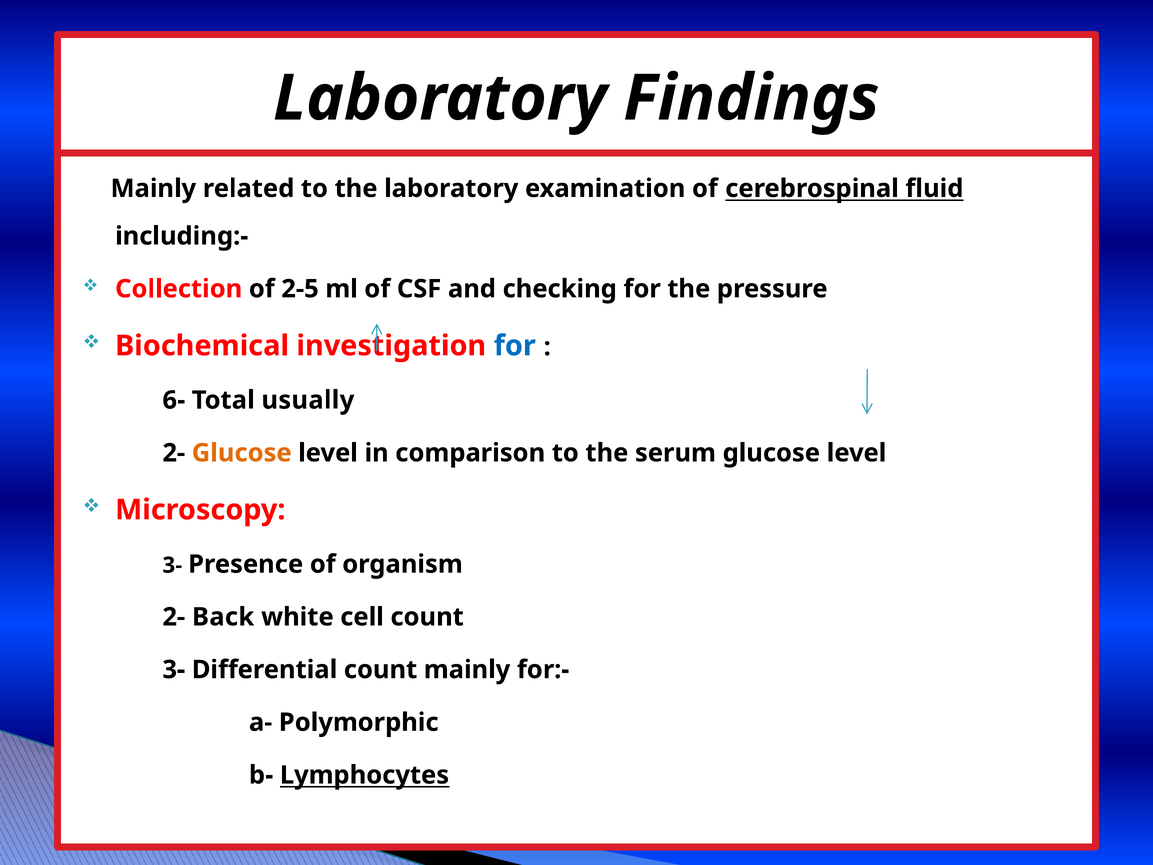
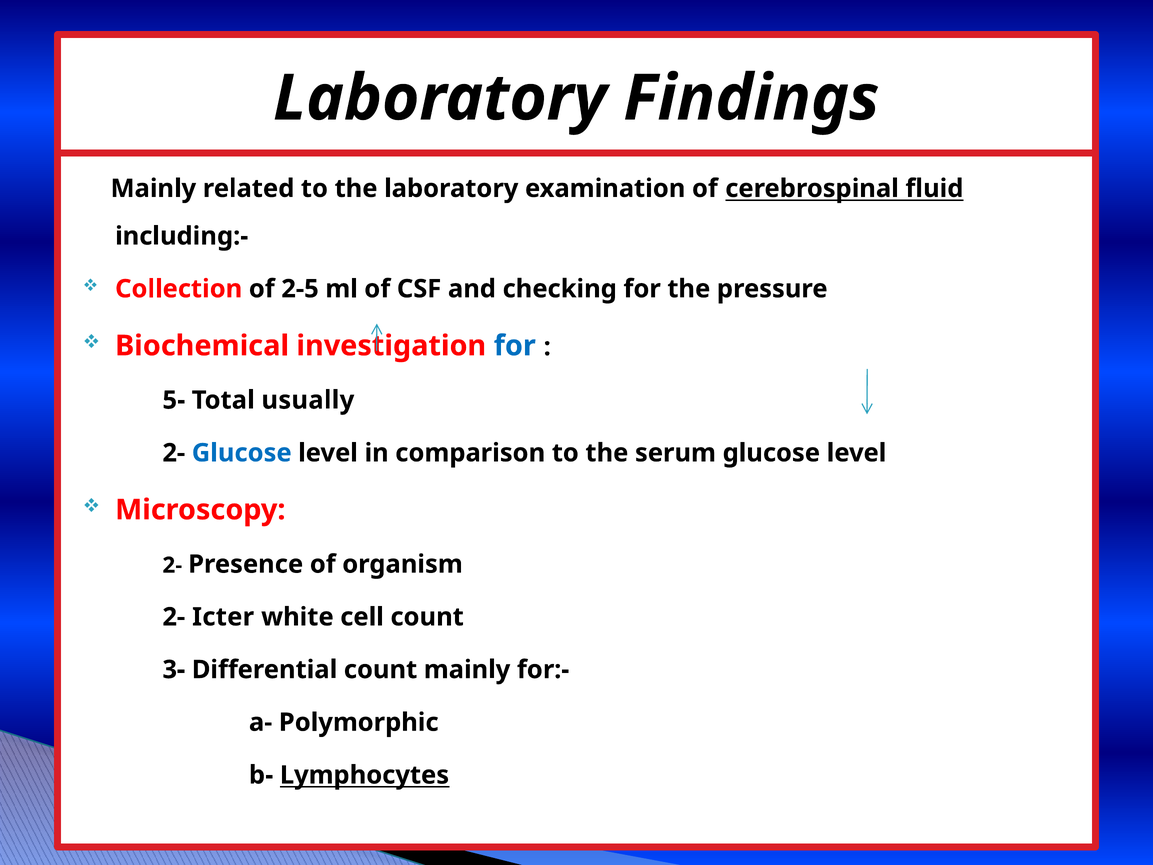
6-: 6- -> 5-
Glucose at (242, 453) colour: orange -> blue
3- at (172, 565): 3- -> 2-
Back: Back -> Icter
